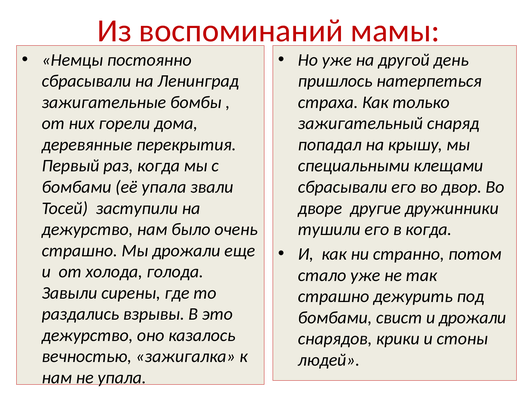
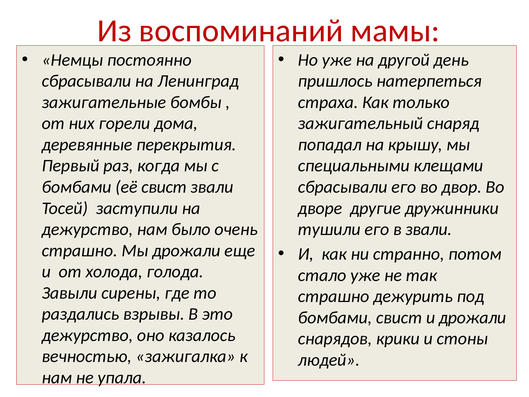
её упала: упала -> свист
в когда: когда -> звали
